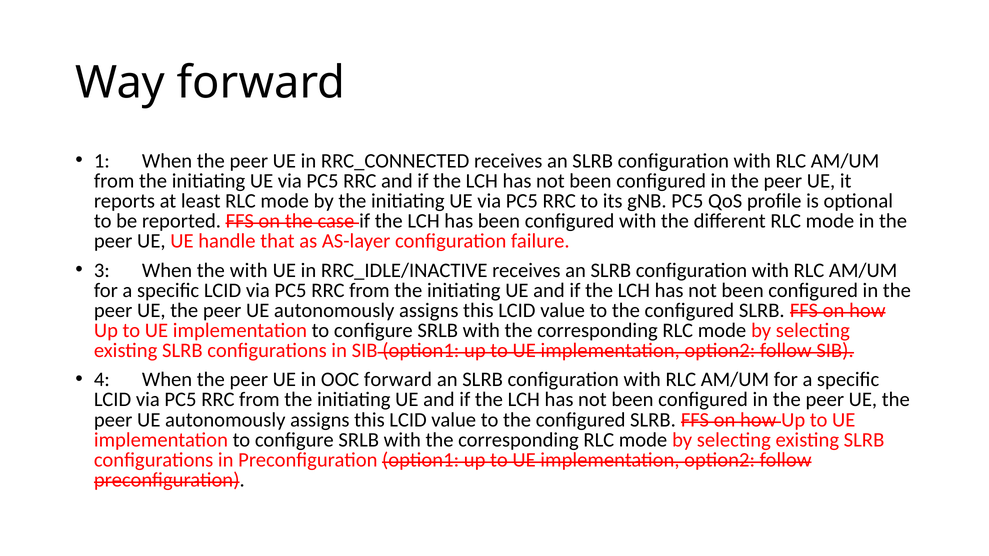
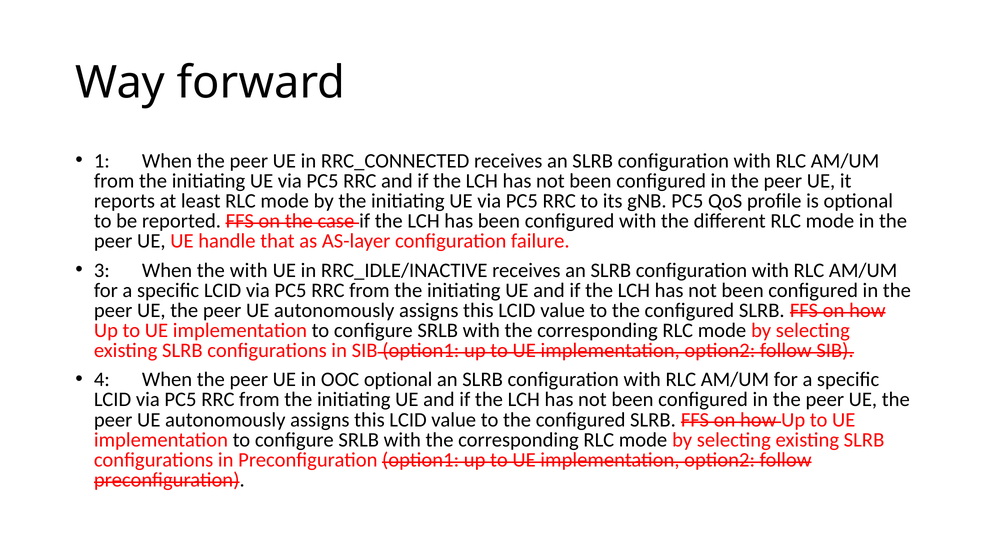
OOC forward: forward -> optional
